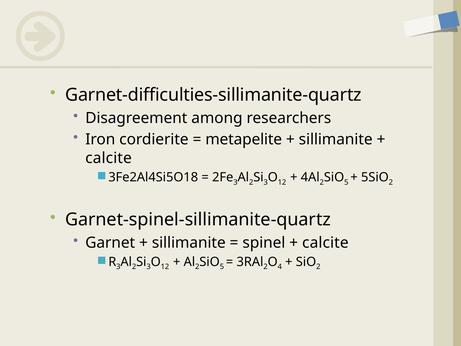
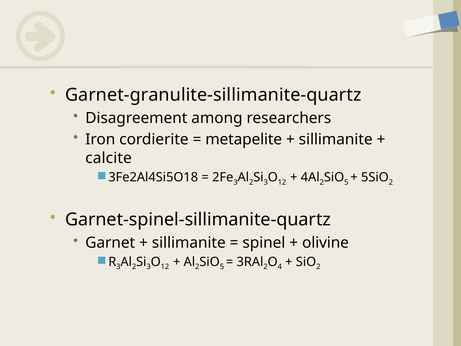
Garnet-difficulties-sillimanite-quartz: Garnet-difficulties-sillimanite-quartz -> Garnet-granulite-sillimanite-quartz
calcite at (325, 242): calcite -> olivine
